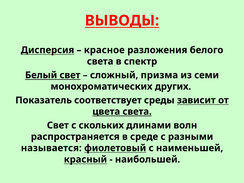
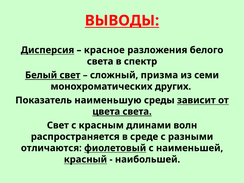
соответствует: соответствует -> наименьшую
скольких: скольких -> красным
называется: называется -> отличаются
